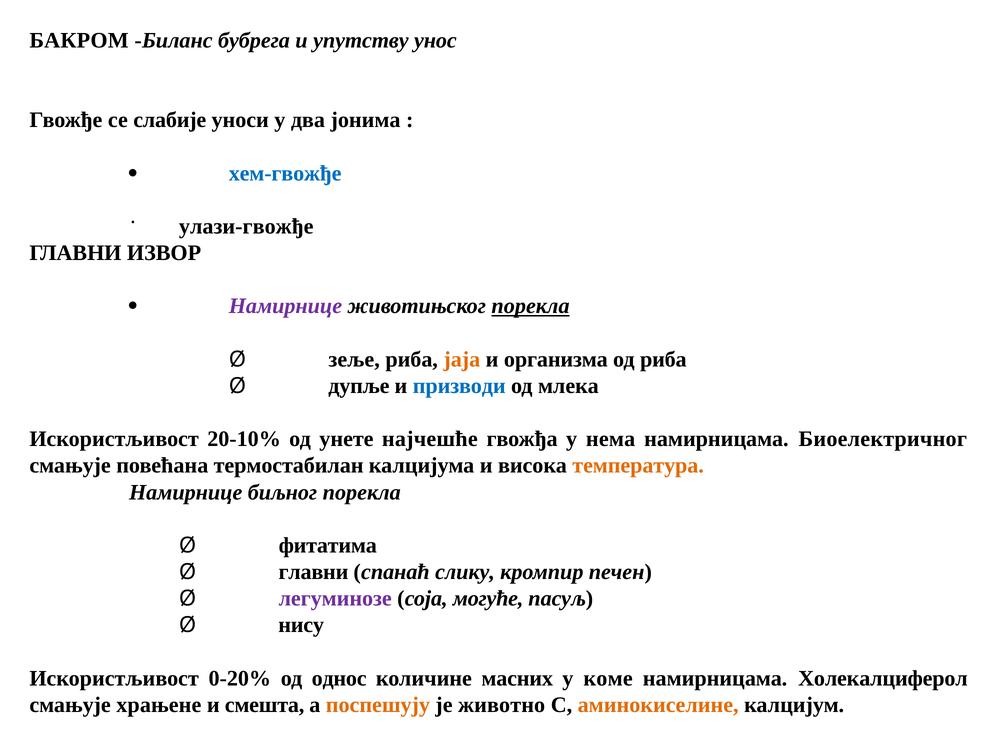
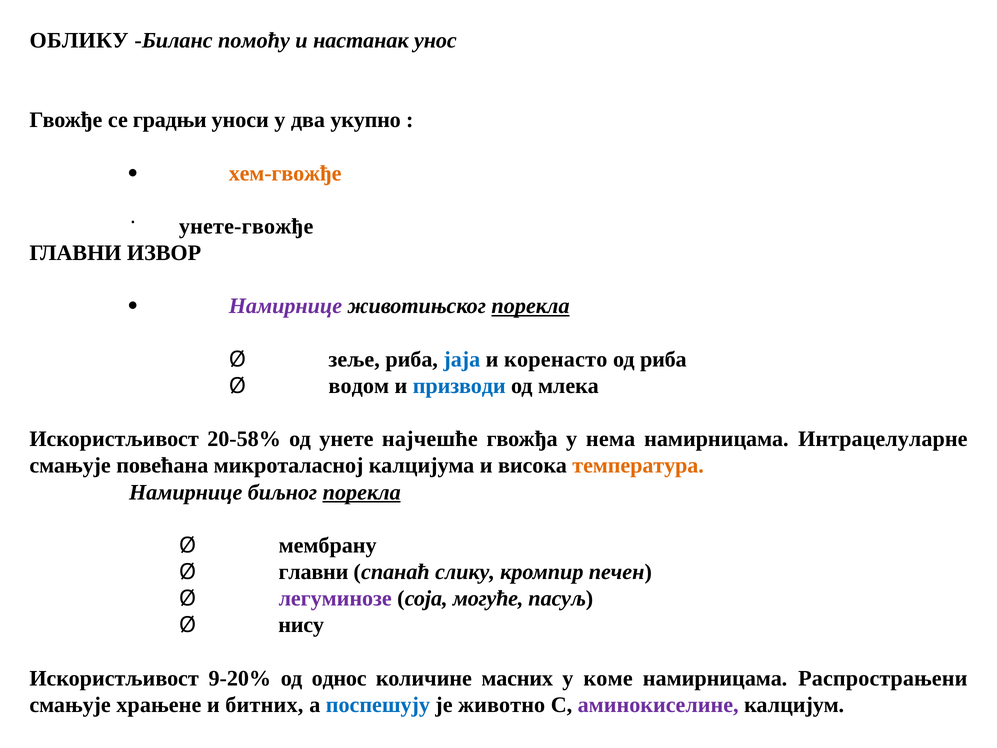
БАКРОМ: БАКРОМ -> ОБЛИКУ
бубрега: бубрега -> помоћу
упутству: упутству -> настанак
слабије: слабије -> градњи
јонима: јонима -> укупно
хем-гвожђе colour: blue -> orange
улази-гвожђе: улази-гвожђе -> унете-гвожђе
јаја colour: orange -> blue
организма: организма -> коренасто
дупље: дупље -> водом
20-10%: 20-10% -> 20-58%
Биоелектричног: Биоелектричног -> Интрацелуларне
термостабилан: термостабилан -> микроталасној
порекла at (362, 492) underline: none -> present
фитатима: фитатима -> мембрану
0-20%: 0-20% -> 9-20%
Холекалциферол: Холекалциферол -> Распрострањени
смешта: смешта -> битних
поспешују colour: orange -> blue
аминокиселине colour: orange -> purple
